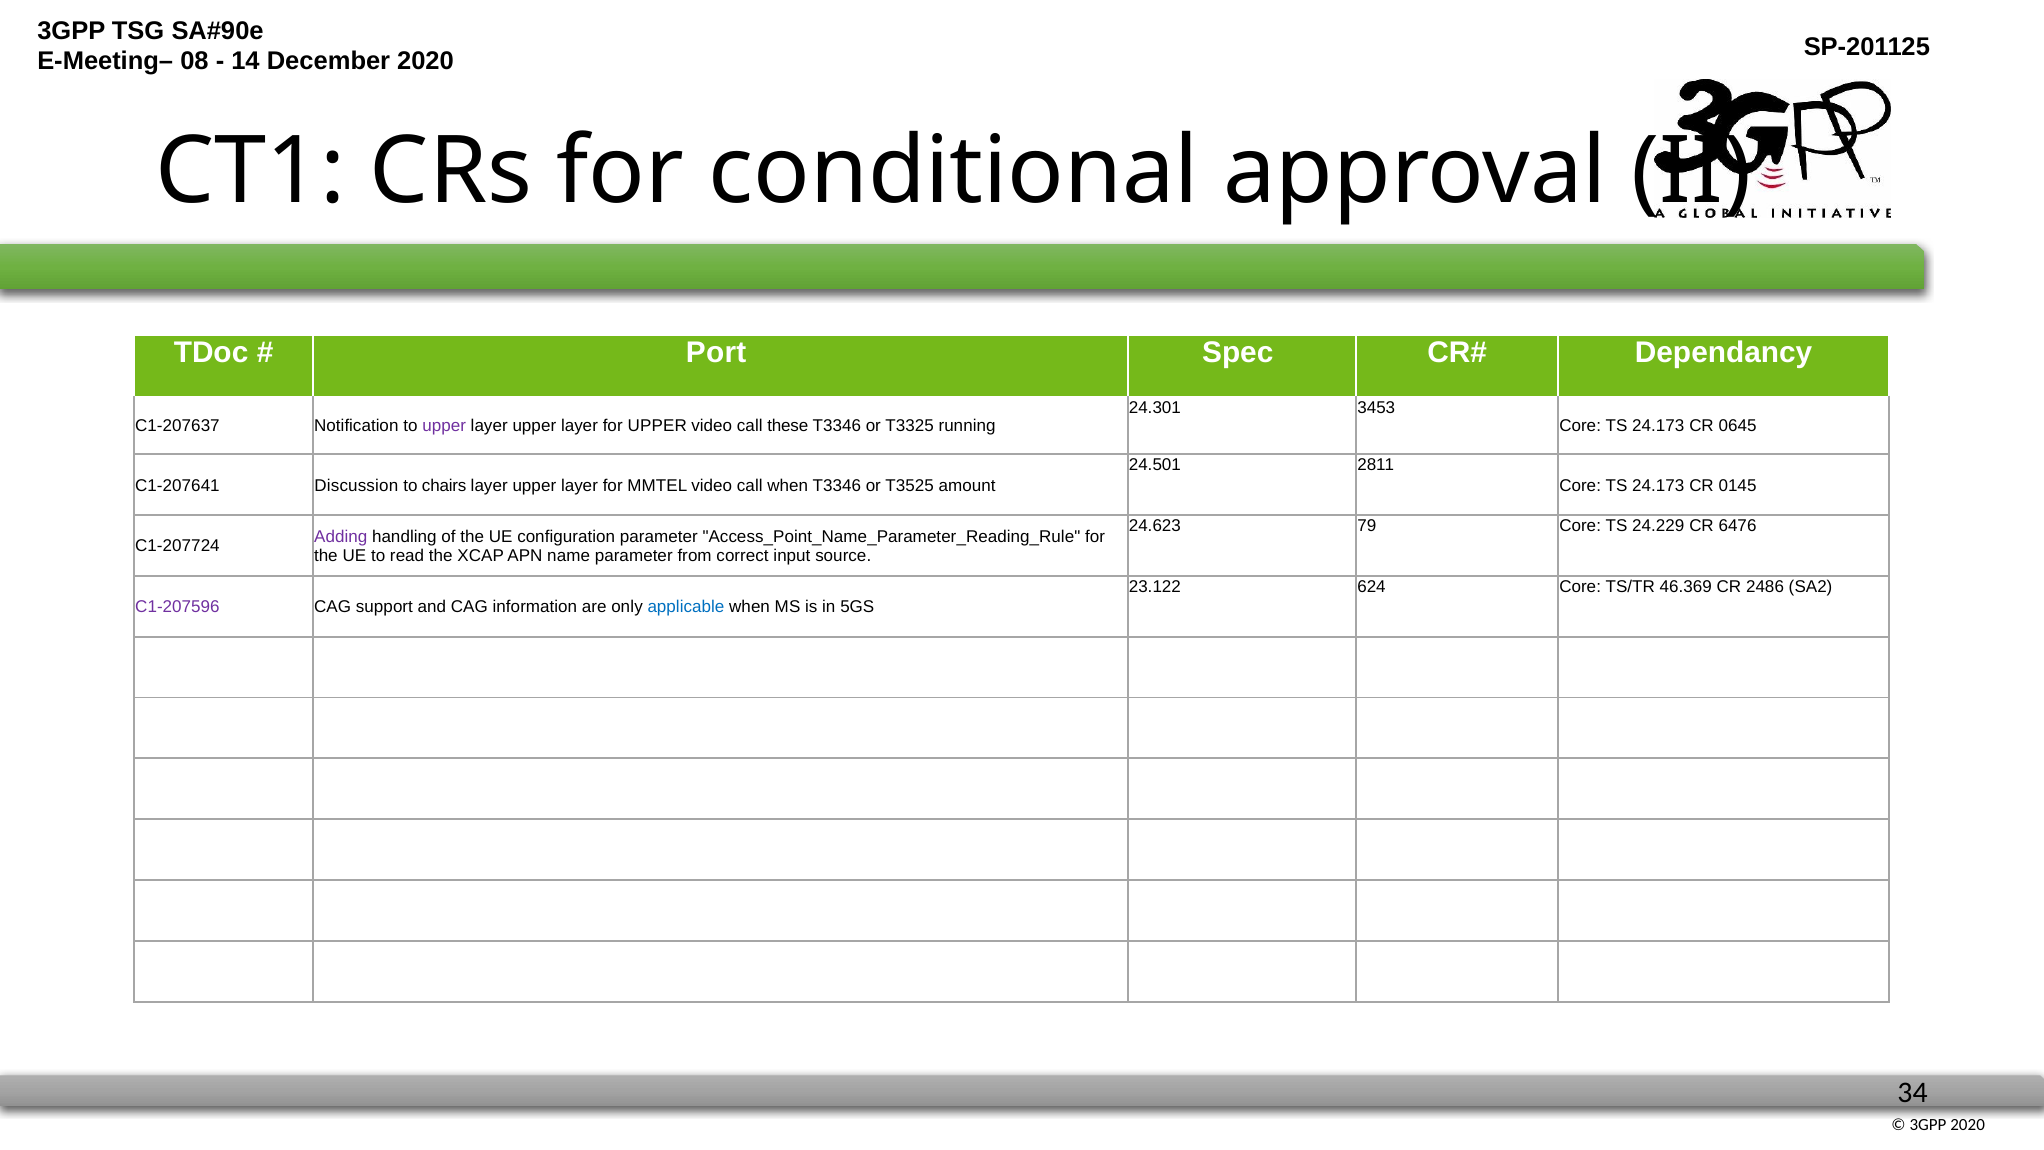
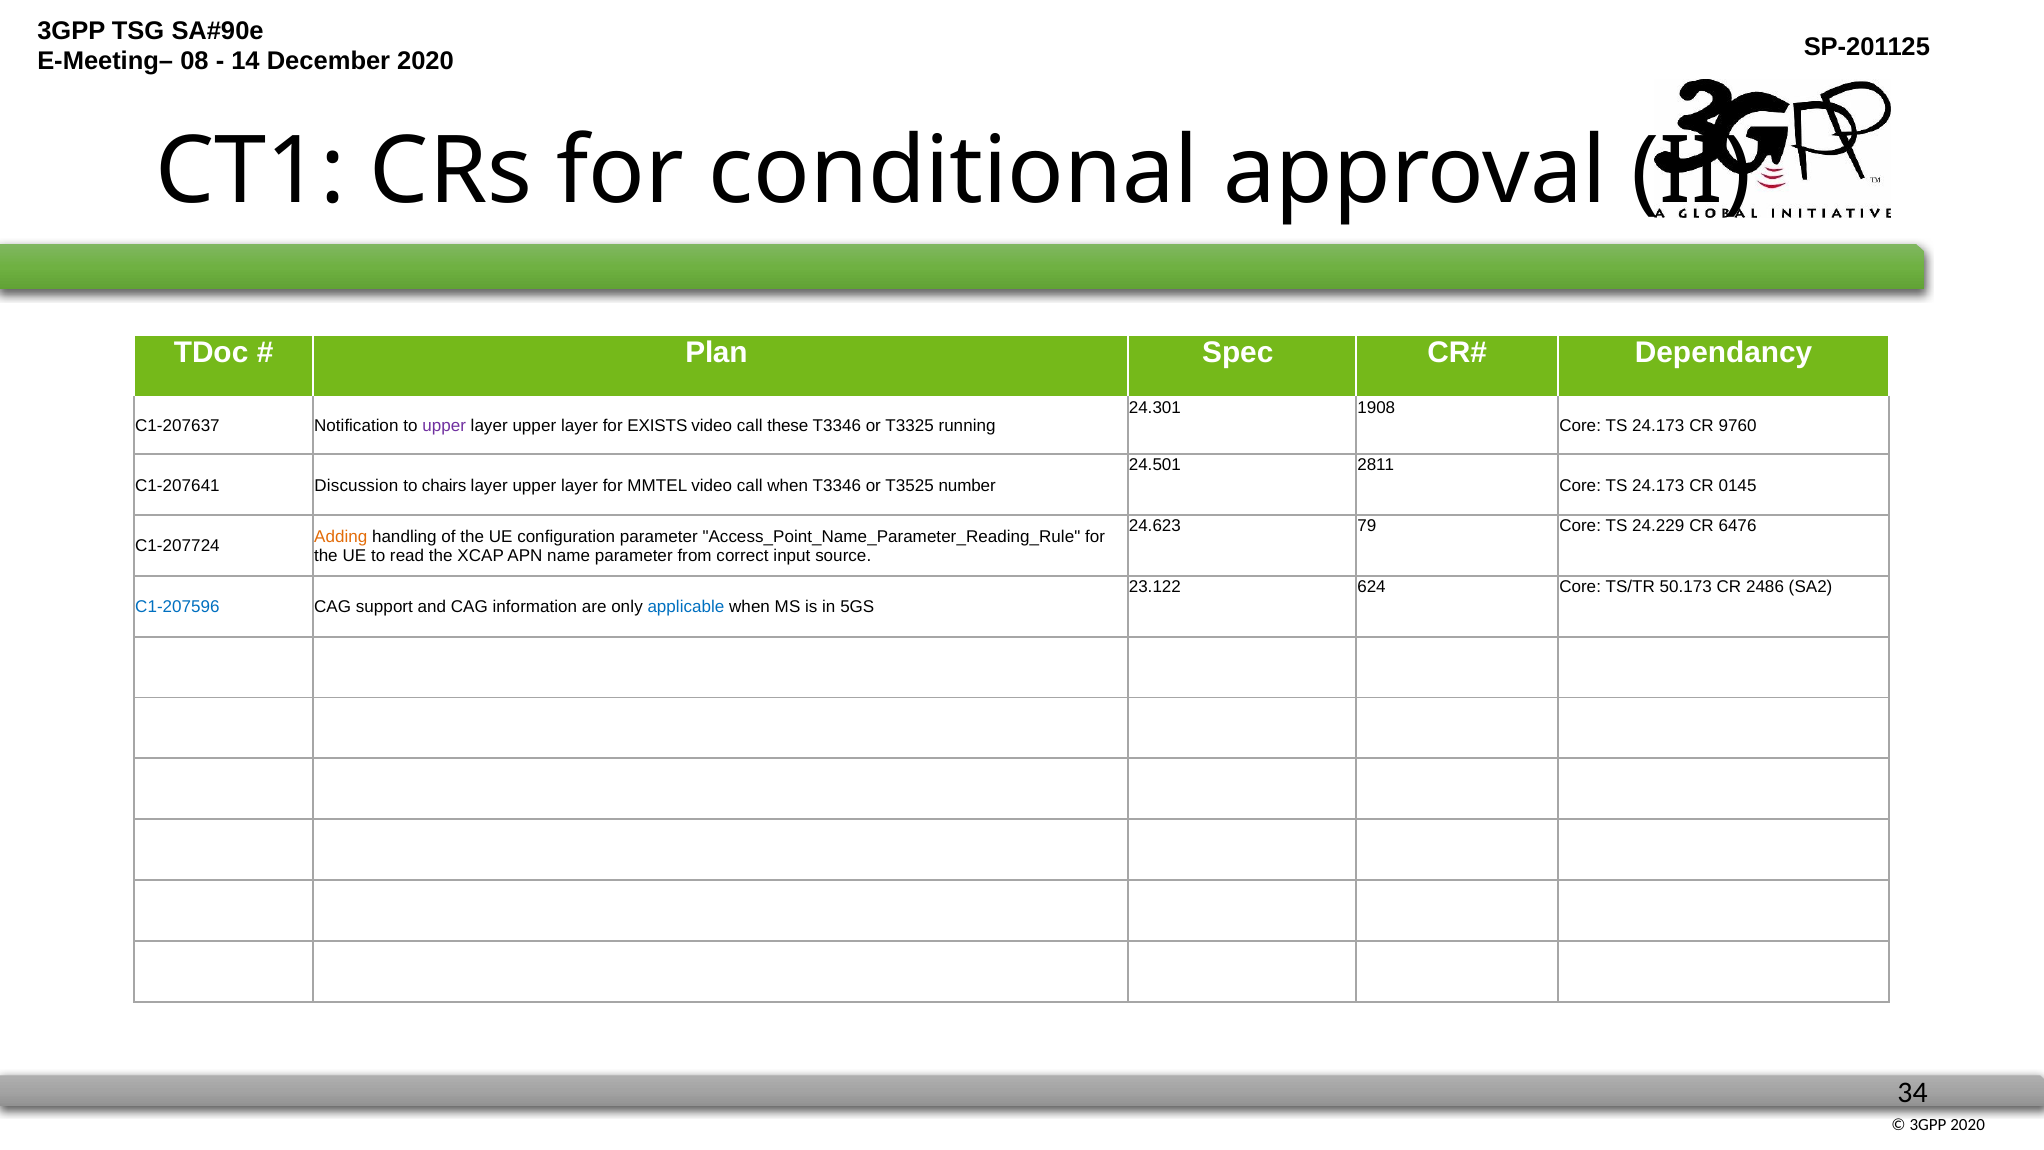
Port: Port -> Plan
3453: 3453 -> 1908
for UPPER: UPPER -> EXISTS
0645: 0645 -> 9760
amount: amount -> number
Adding colour: purple -> orange
46.369: 46.369 -> 50.173
C1-207596 colour: purple -> blue
